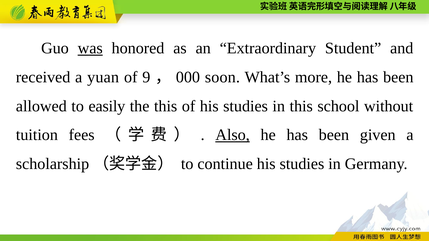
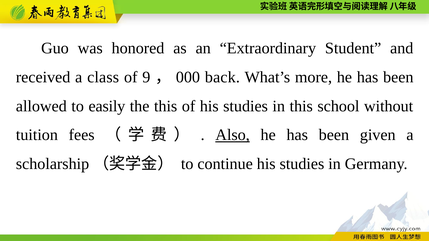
was underline: present -> none
yuan: yuan -> class
soon: soon -> back
